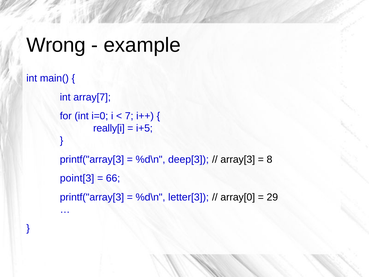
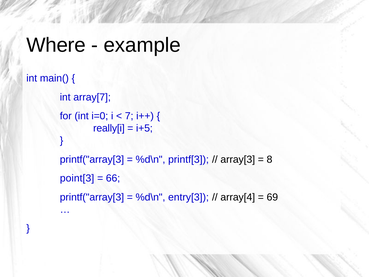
Wrong: Wrong -> Where
deep[3: deep[3 -> printf[3
letter[3: letter[3 -> entry[3
array[0: array[0 -> array[4
29: 29 -> 69
